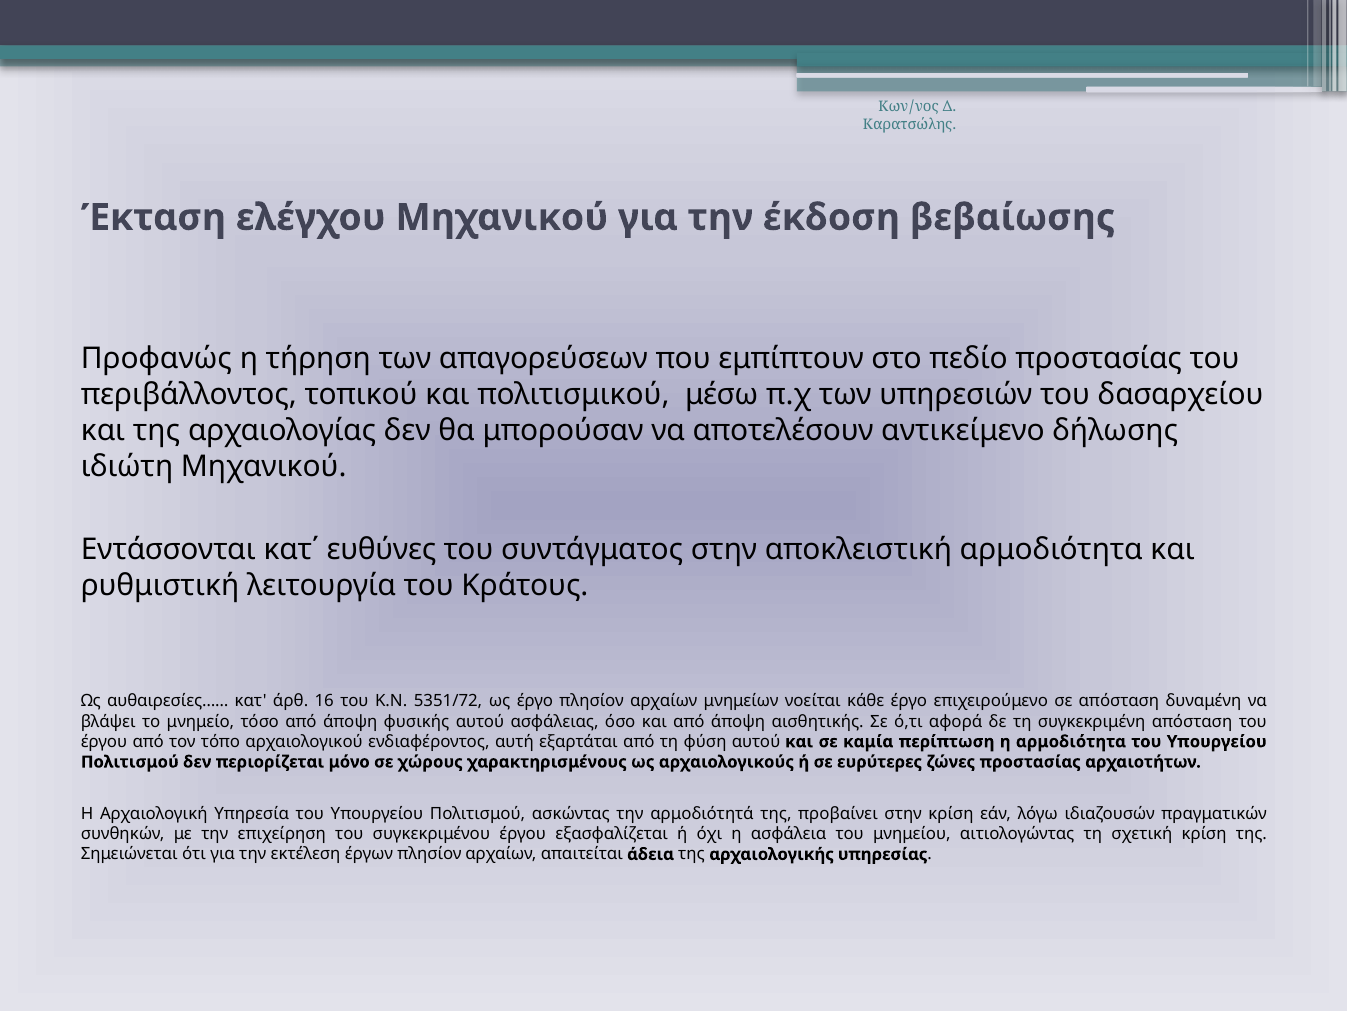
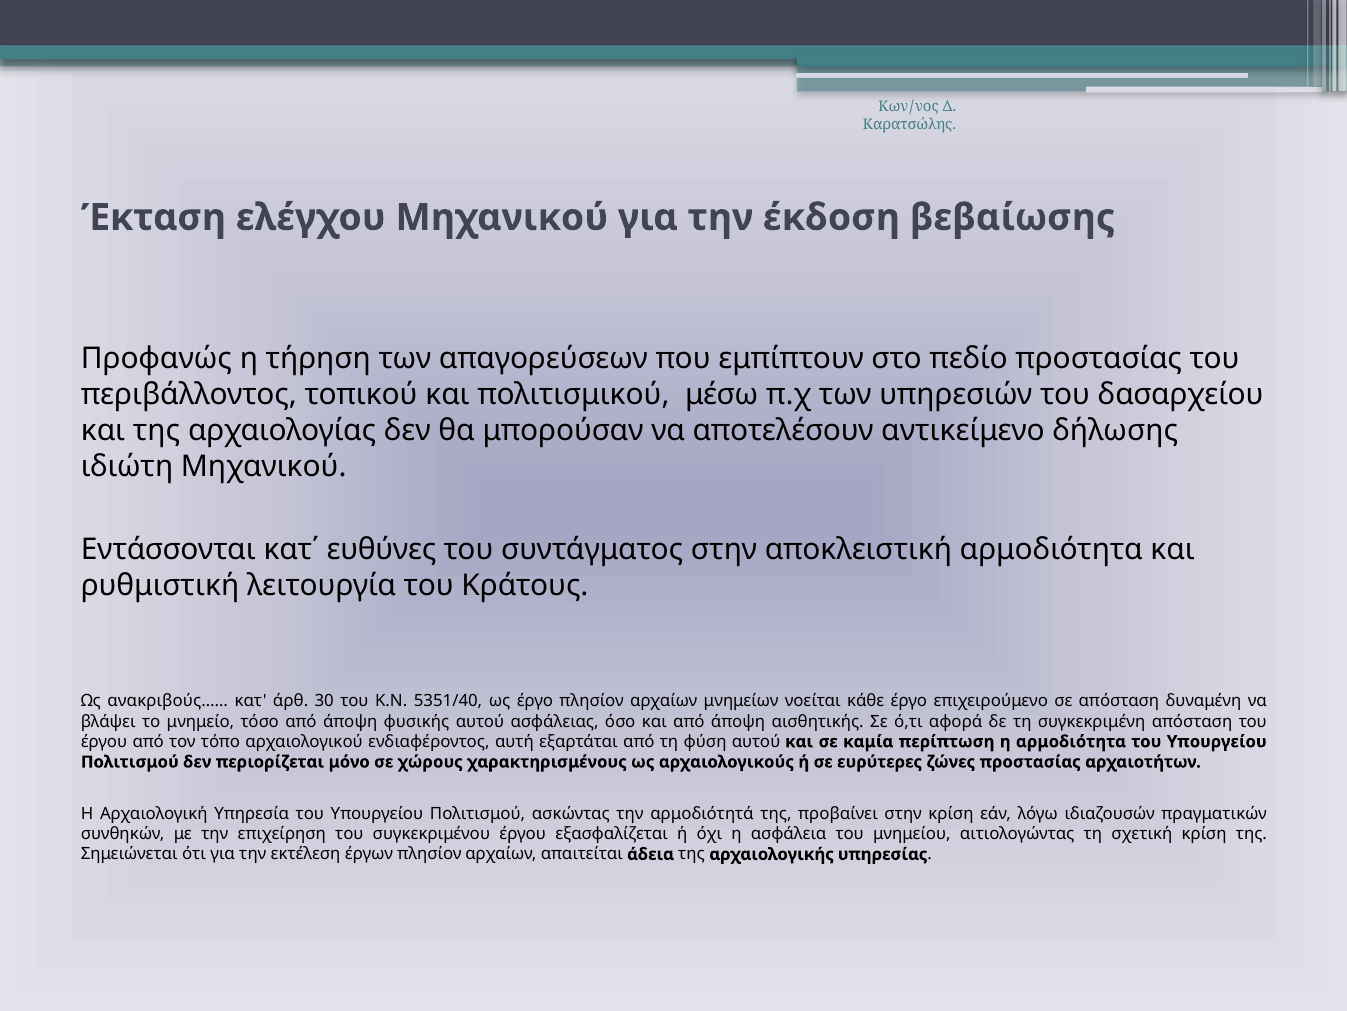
αυθαιρεσίες……: αυθαιρεσίες…… -> ανακριβούς……
16: 16 -> 30
5351/72: 5351/72 -> 5351/40
